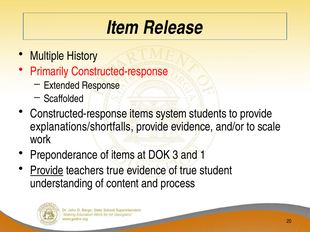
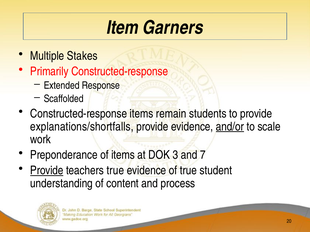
Release: Release -> Garners
History: History -> Stakes
system: system -> remain
and/or underline: none -> present
1: 1 -> 7
